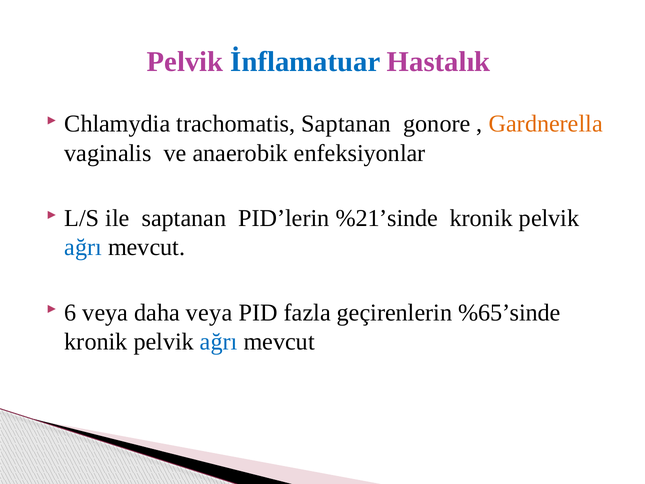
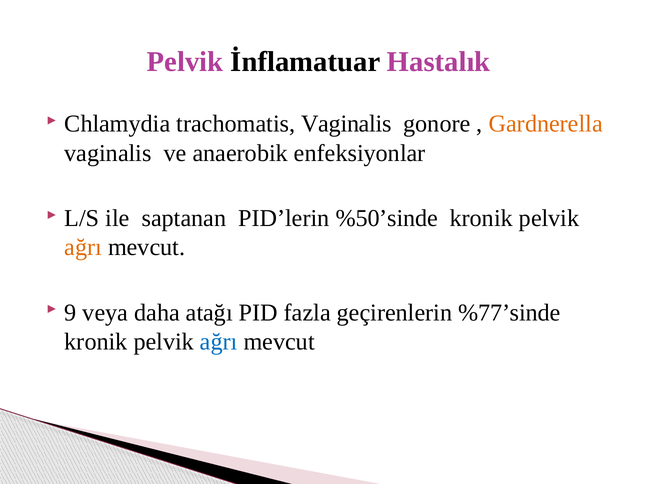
İnflamatuar colour: blue -> black
trachomatis Saptanan: Saptanan -> Vaginalis
%21’sinde: %21’sinde -> %50’sinde
ağrı at (83, 247) colour: blue -> orange
6: 6 -> 9
daha veya: veya -> atağı
%65’sinde: %65’sinde -> %77’sinde
